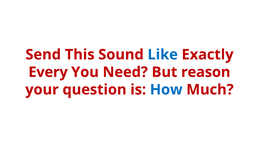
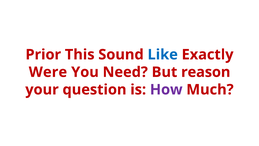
Send: Send -> Prior
Every: Every -> Were
How colour: blue -> purple
